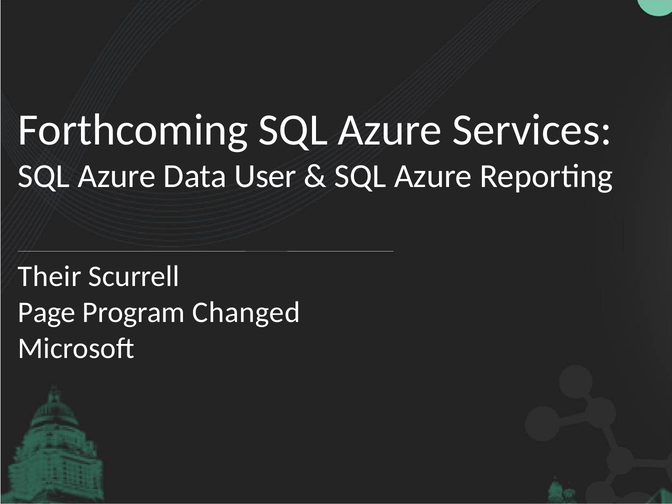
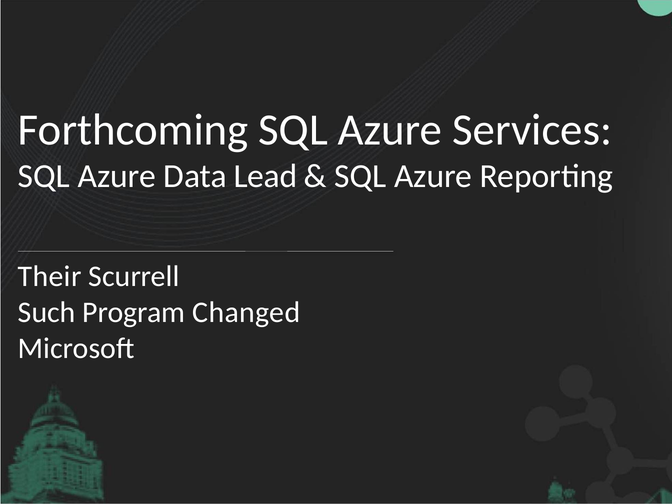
User: User -> Lead
Page: Page -> Such
